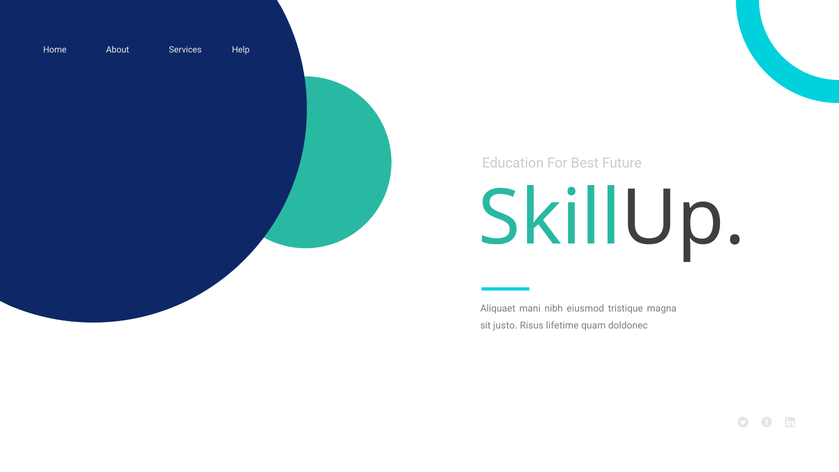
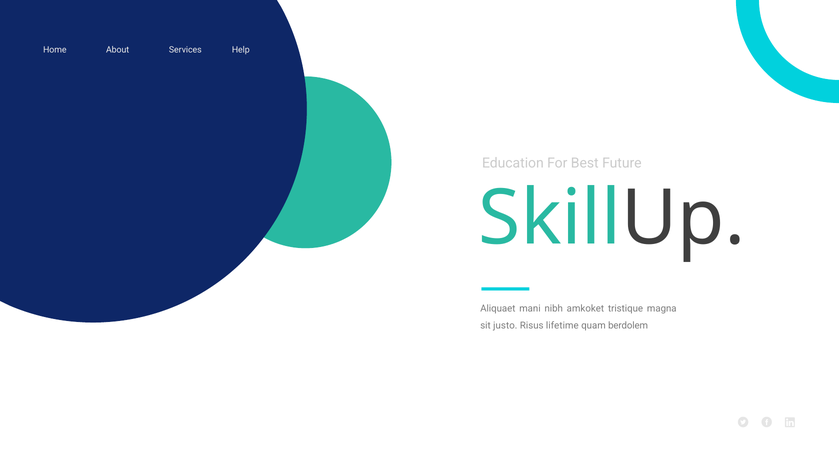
eiusmod: eiusmod -> amkoket
doldonec: doldonec -> berdolem
